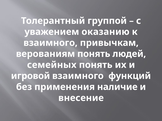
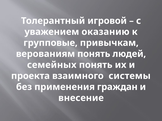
группой: группой -> игровой
взаимного at (50, 43): взаимного -> групповые
игровой: игровой -> проекта
функций: функций -> системы
наличие: наличие -> граждан
